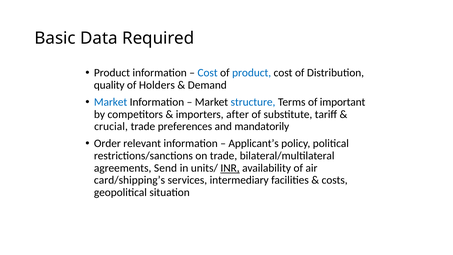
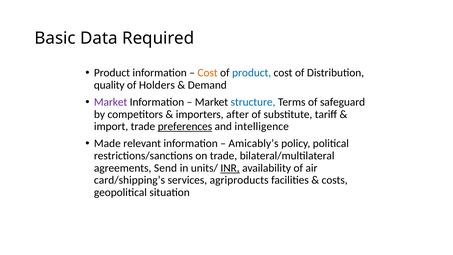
Cost at (208, 73) colour: blue -> orange
Market at (111, 102) colour: blue -> purple
important: important -> safeguard
crucial: crucial -> import
preferences underline: none -> present
mandatorily: mandatorily -> intelligence
Order: Order -> Made
Applicant’s: Applicant’s -> Amicably’s
intermediary: intermediary -> agriproducts
